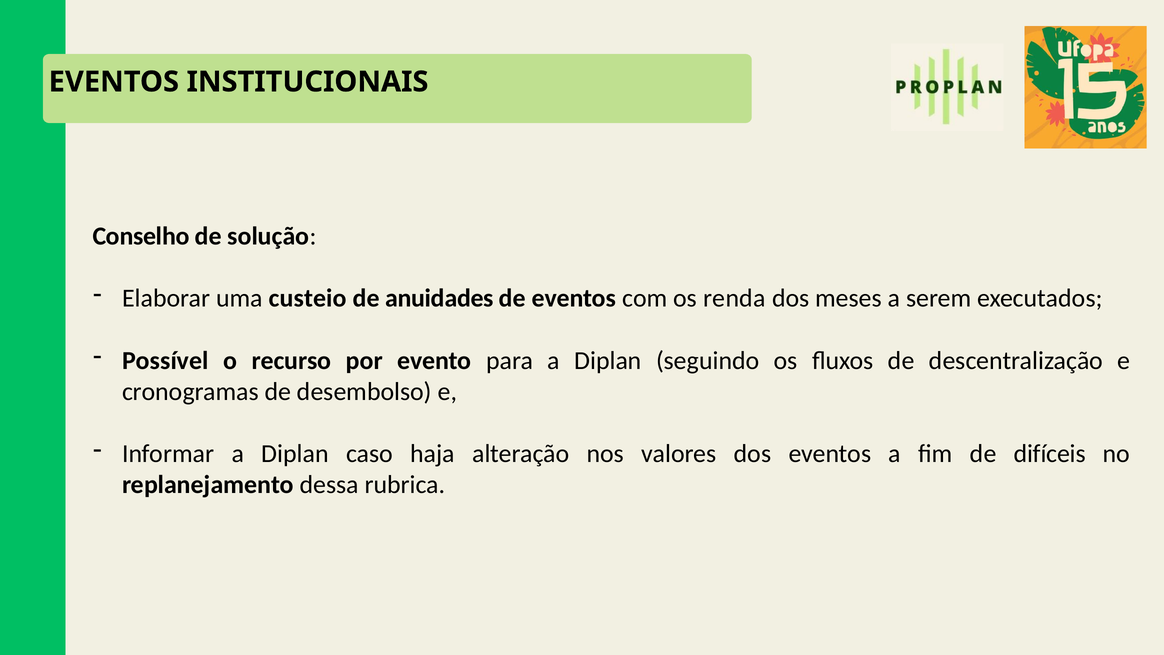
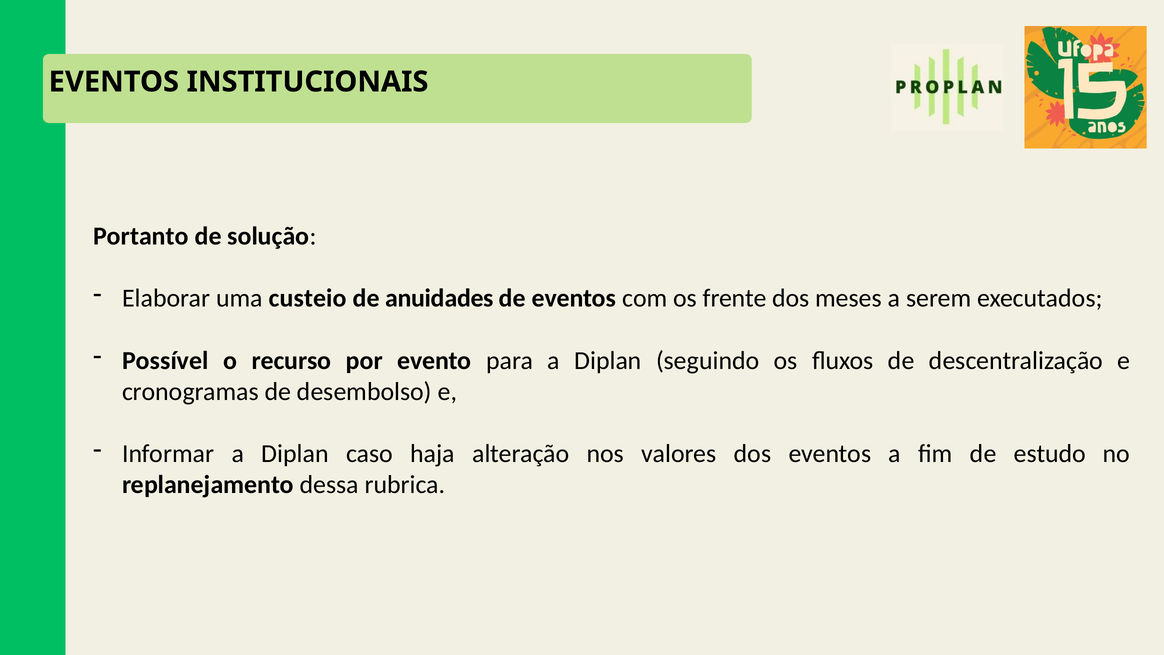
Conselho: Conselho -> Portanto
renda: renda -> frente
difíceis: difíceis -> estudo
